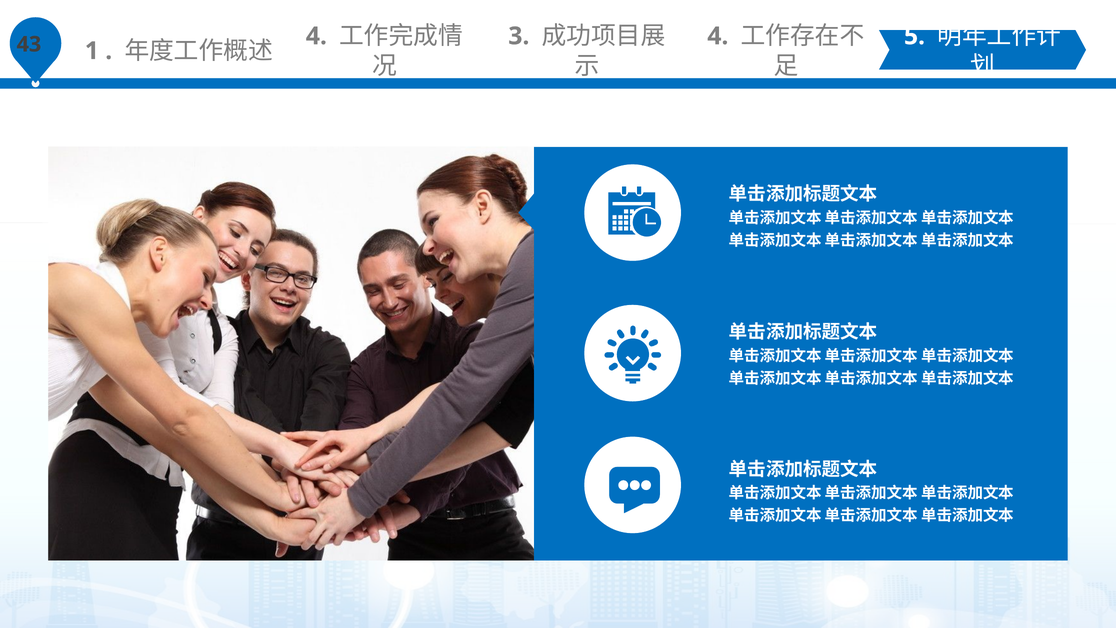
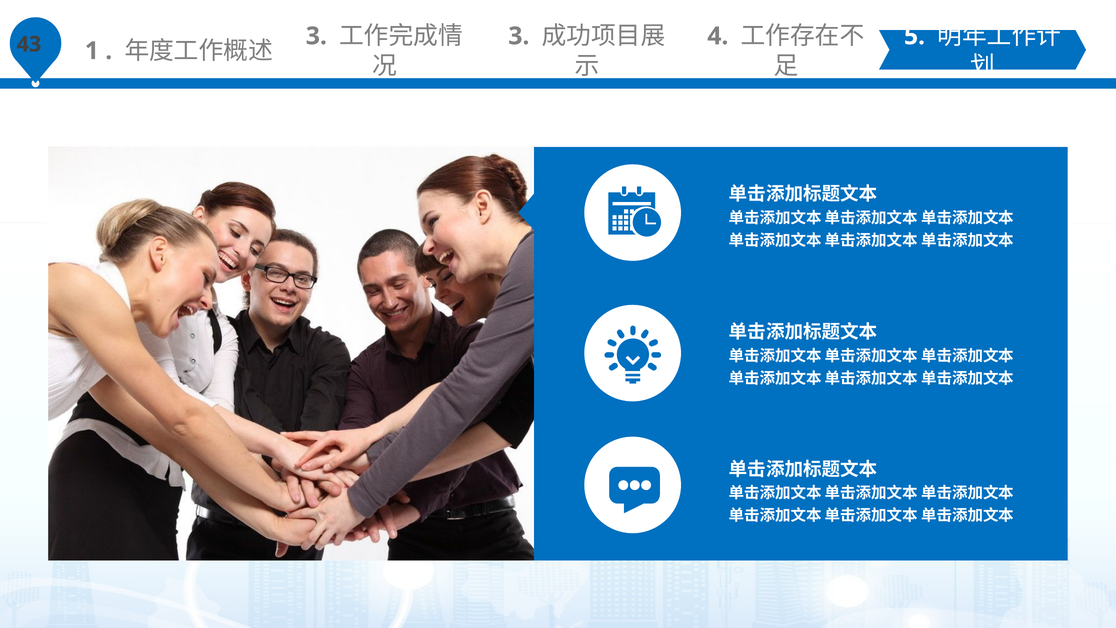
4 at (316, 36): 4 -> 3
